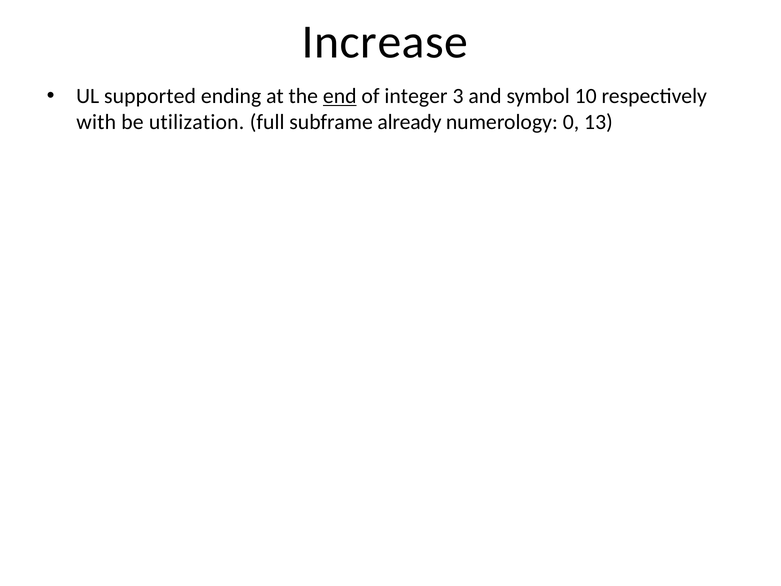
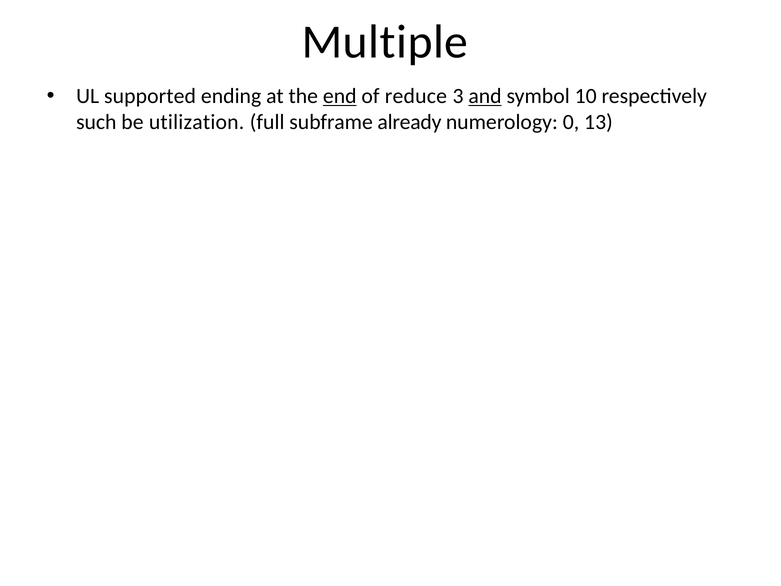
Increase: Increase -> Multiple
integer: integer -> reduce
and underline: none -> present
with: with -> such
